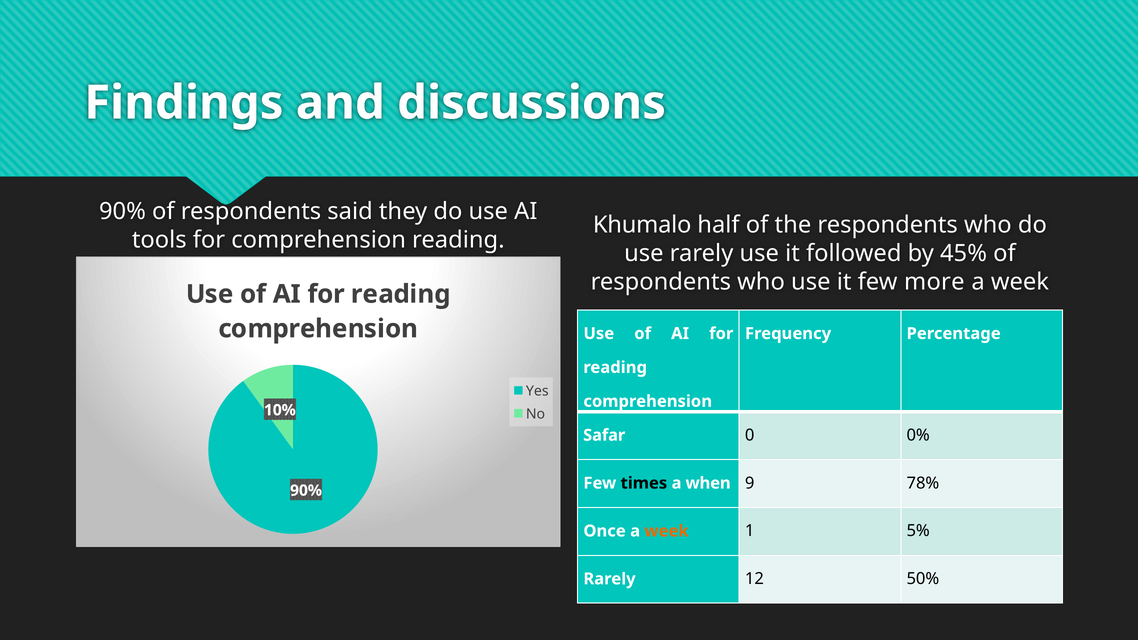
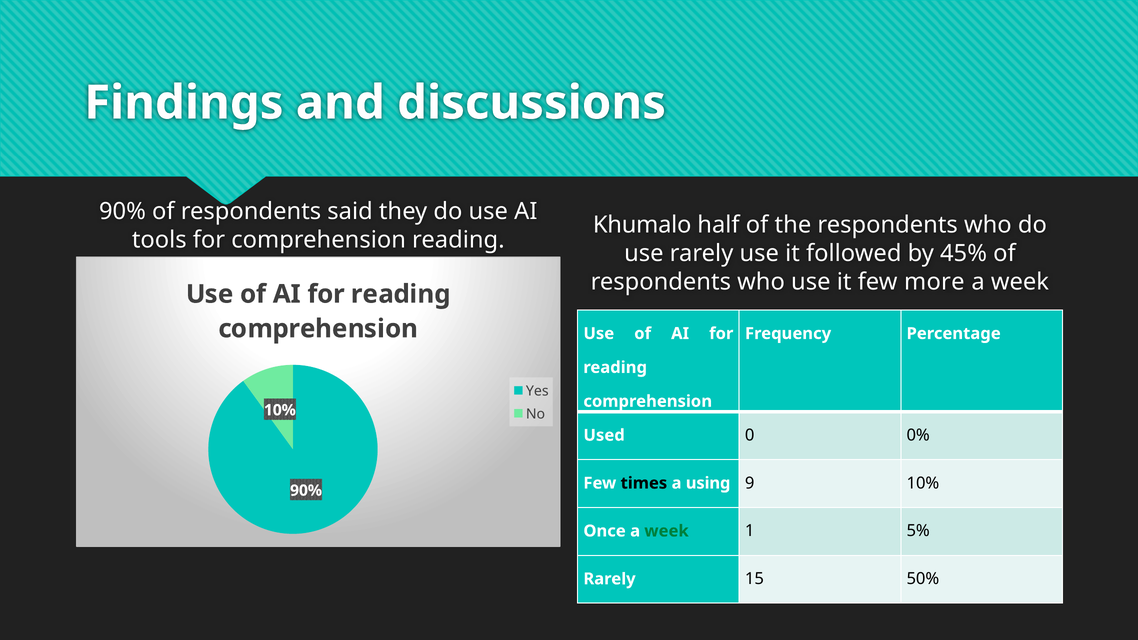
Safar: Safar -> Used
when: when -> using
9 78%: 78% -> 10%
week at (667, 531) colour: orange -> green
12: 12 -> 15
